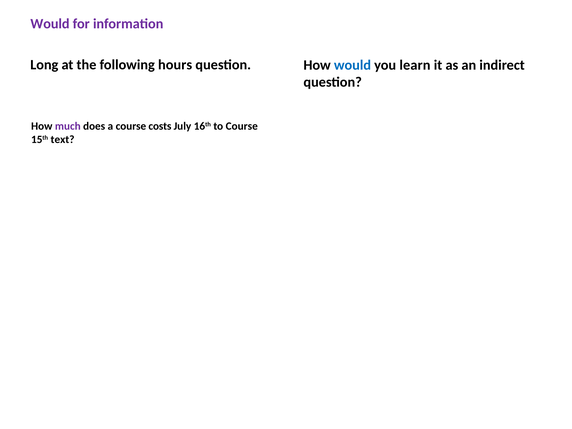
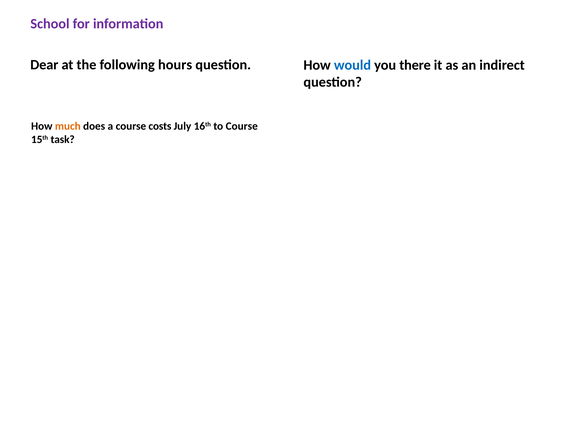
Would at (50, 24): Would -> School
Long: Long -> Dear
learn: learn -> there
much colour: purple -> orange
text: text -> task
